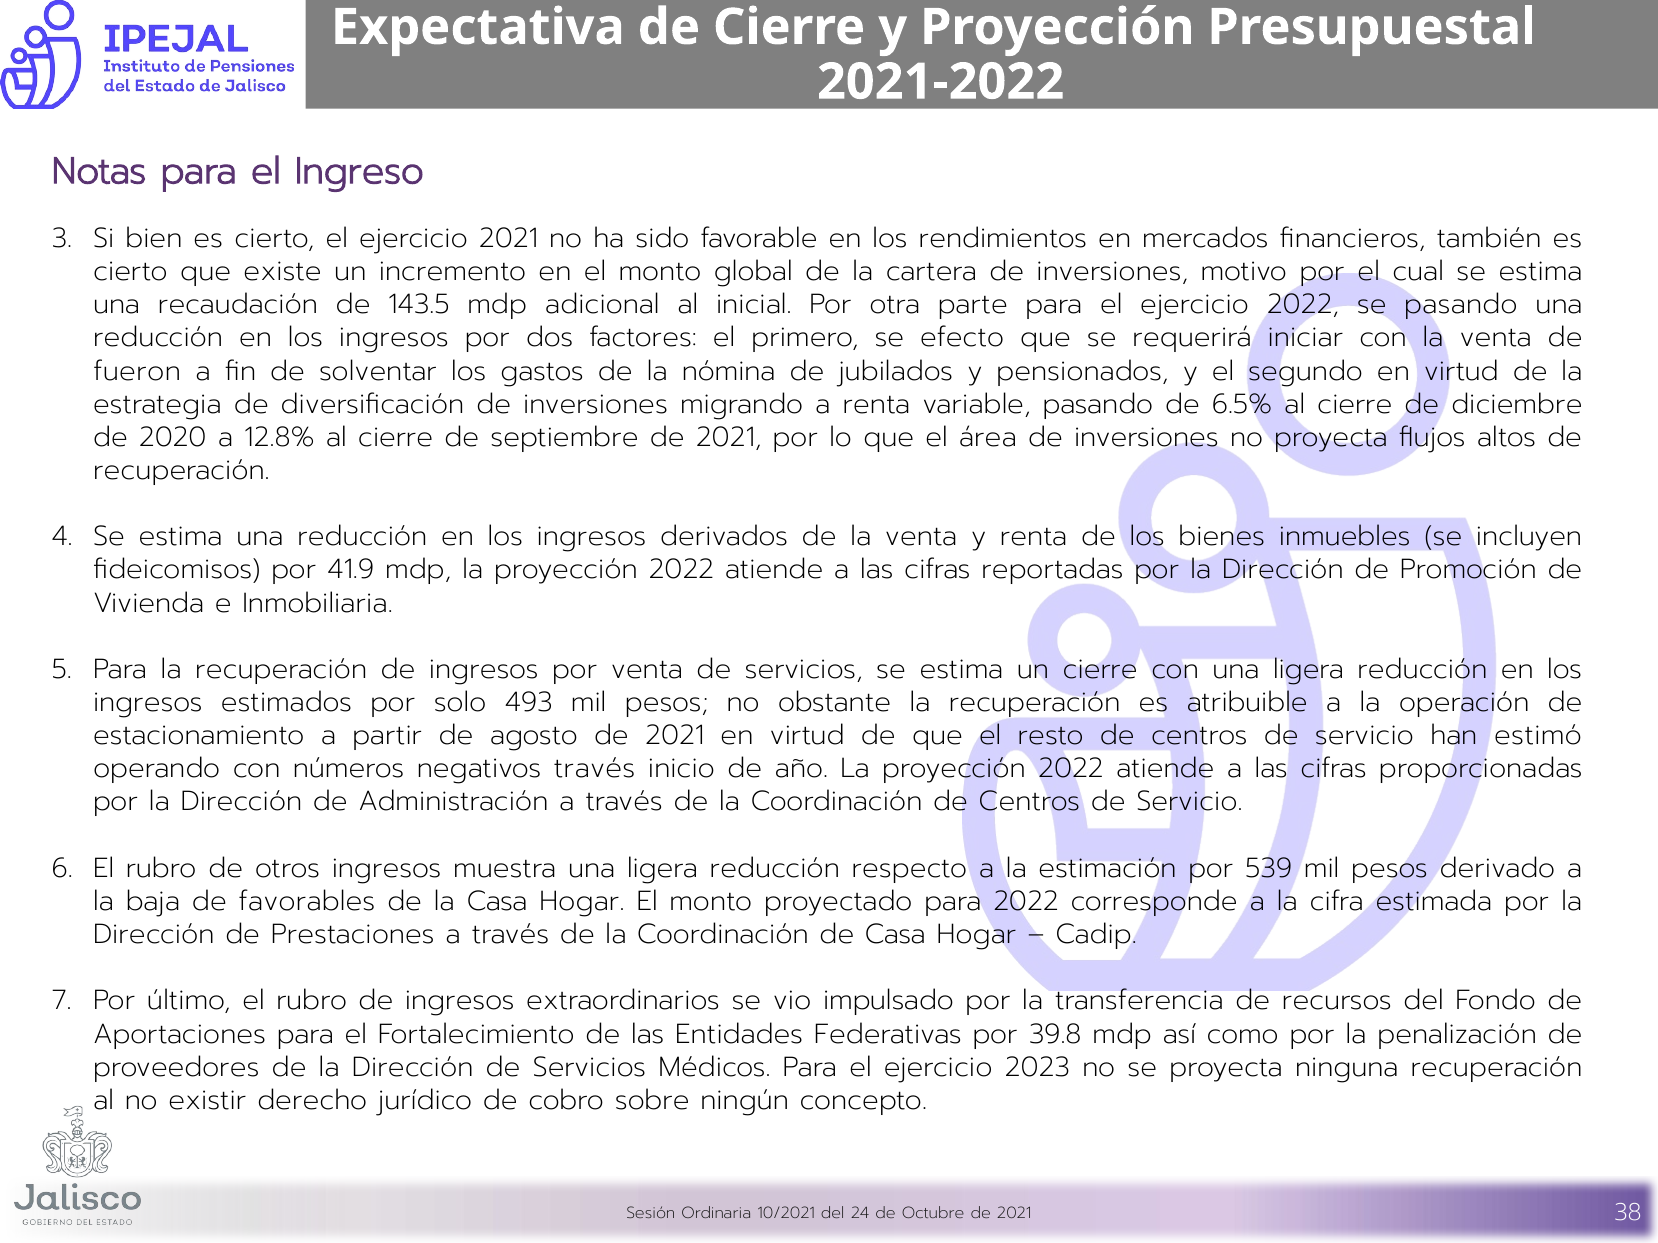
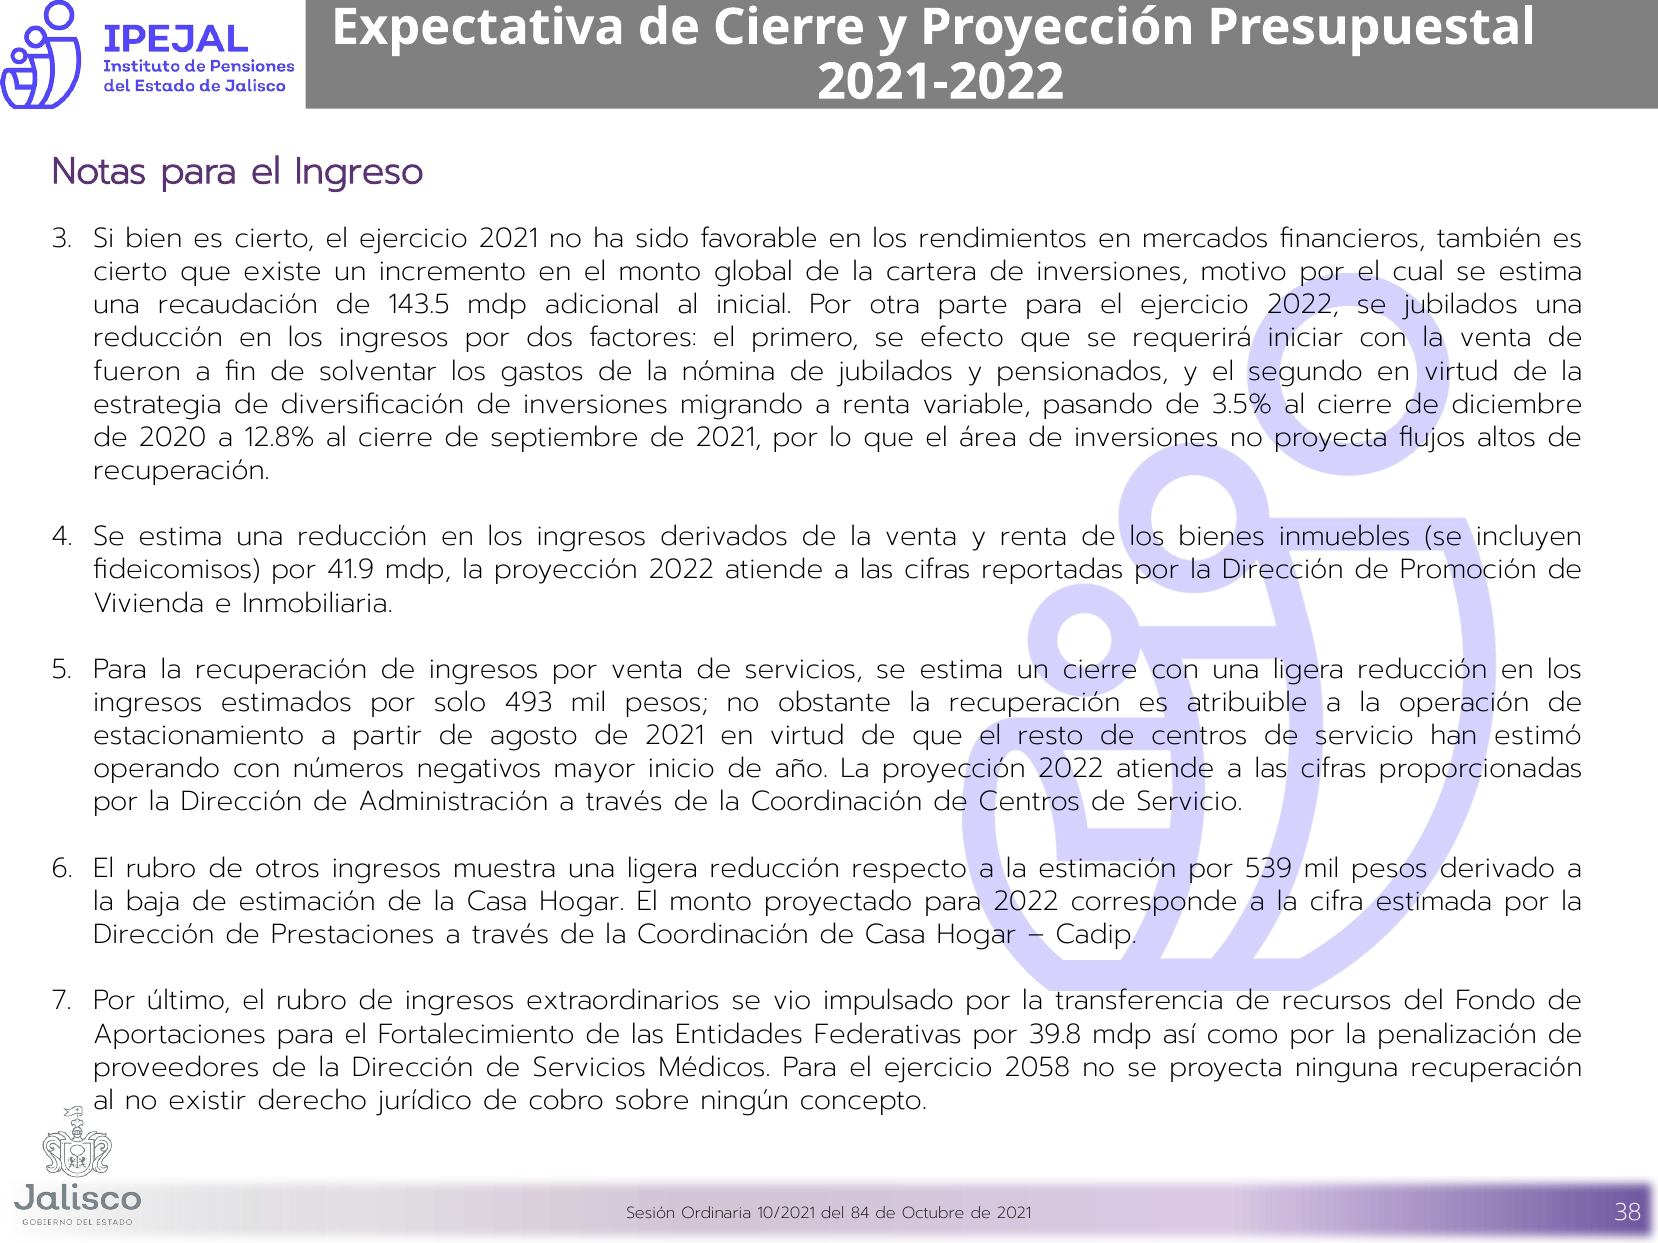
se pasando: pasando -> jubilados
6.5%: 6.5% -> 3.5%
negativos través: través -> mayor
de favorables: favorables -> estimación
2023: 2023 -> 2058
24: 24 -> 84
